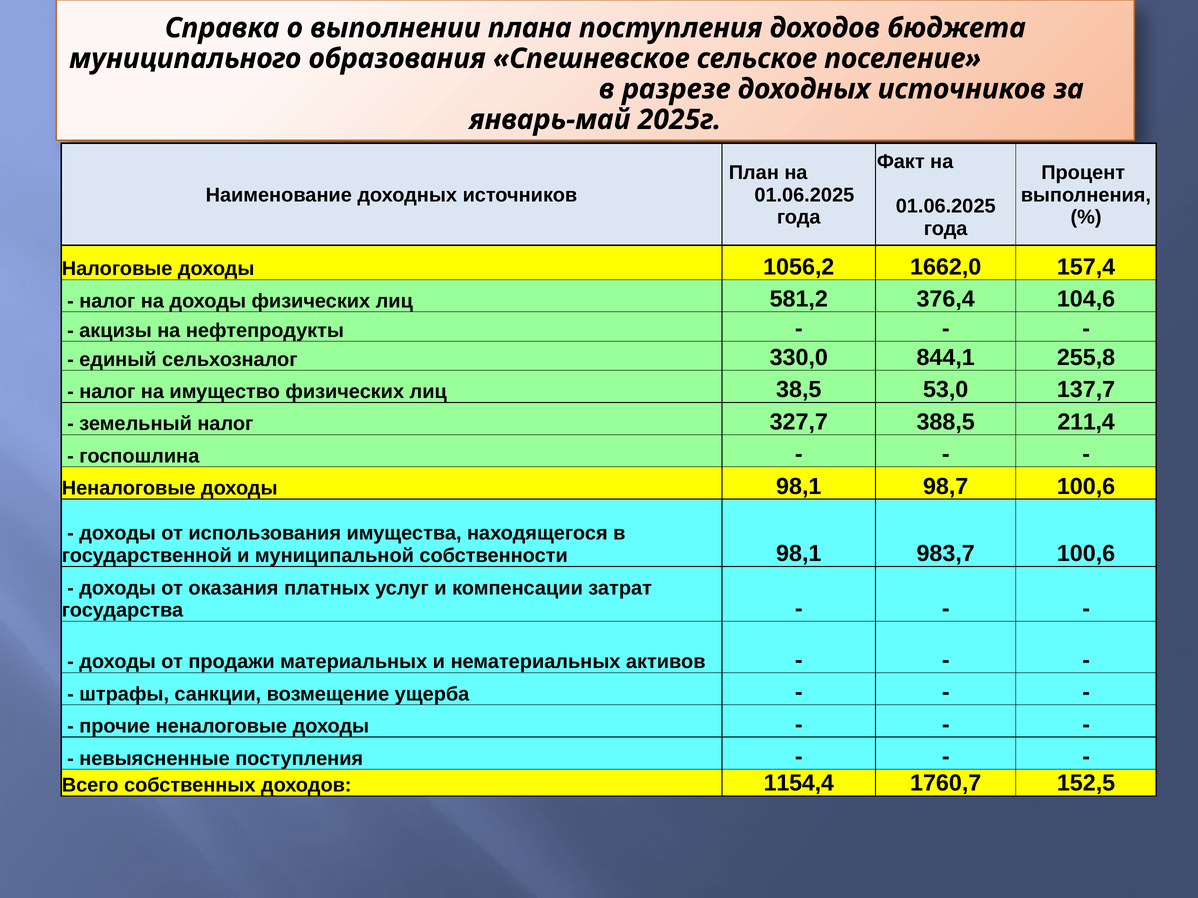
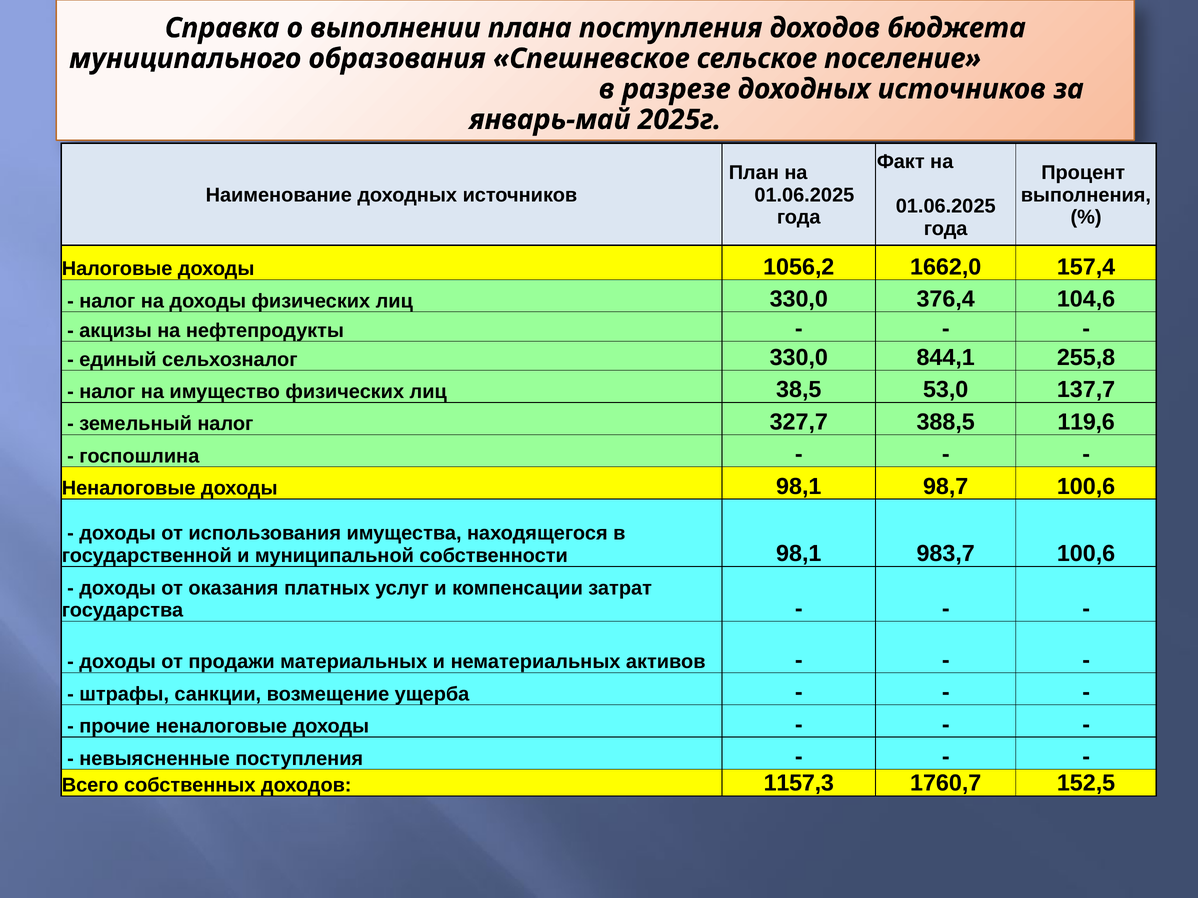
лиц 581,2: 581,2 -> 330,0
211,4: 211,4 -> 119,6
1154,4: 1154,4 -> 1157,3
